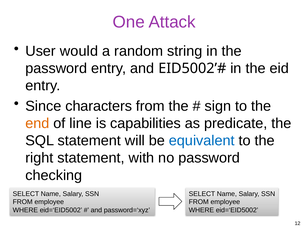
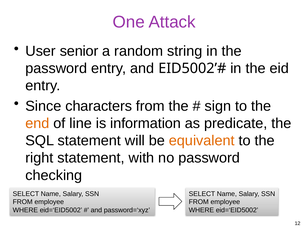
would: would -> senior
capabilities: capabilities -> information
equivalent colour: blue -> orange
